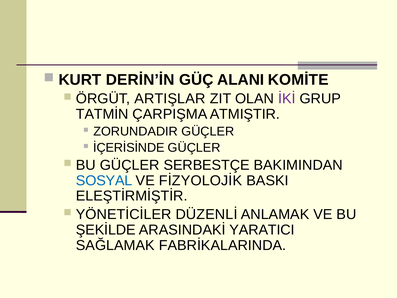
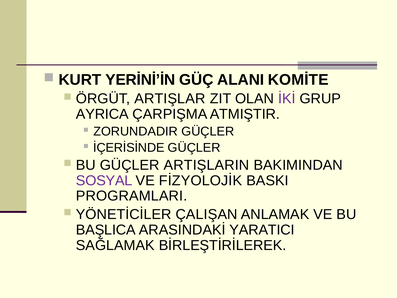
DERİN’İN: DERİN’İN -> YERİNİ’İN
TATMİN: TATMİN -> AYRICA
SERBESTÇE: SERBESTÇE -> ARTIŞLARIN
SOSYAL colour: blue -> purple
ELEŞTİRMİŞTİR: ELEŞTİRMİŞTİR -> PROGRAMLARI
DÜZENLİ: DÜZENLİ -> ÇALIŞAN
ŞEKİLDE: ŞEKİLDE -> BAŞLICA
FABRİKALARINDA: FABRİKALARINDA -> BİRLEŞTİRİLEREK
